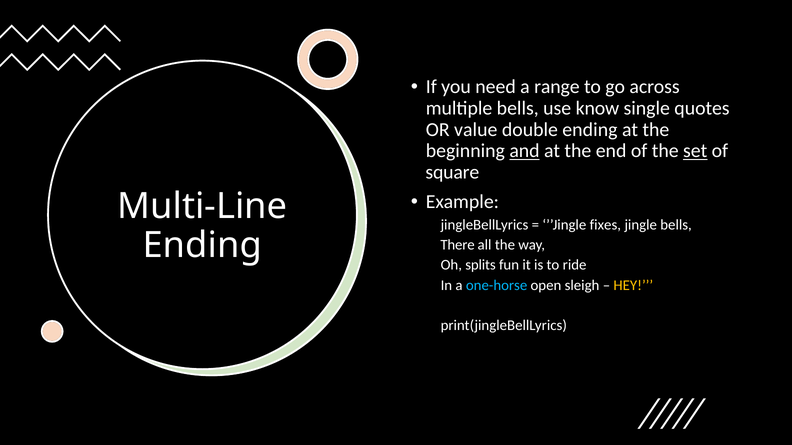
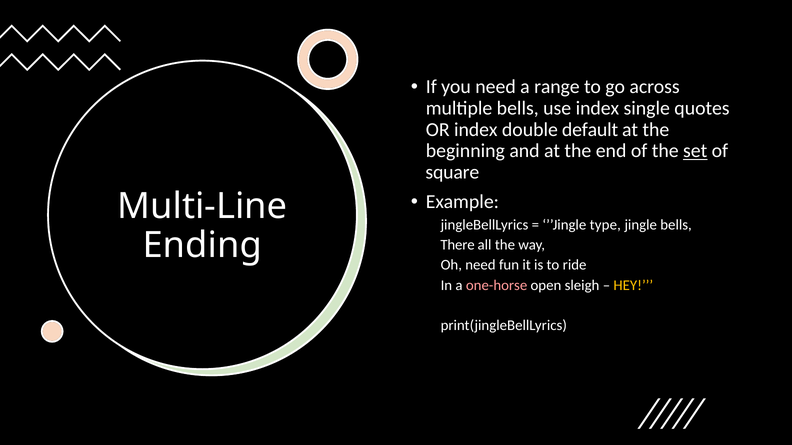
use know: know -> index
OR value: value -> index
double ending: ending -> default
and underline: present -> none
fixes: fixes -> type
Oh splits: splits -> need
one-horse colour: light blue -> pink
